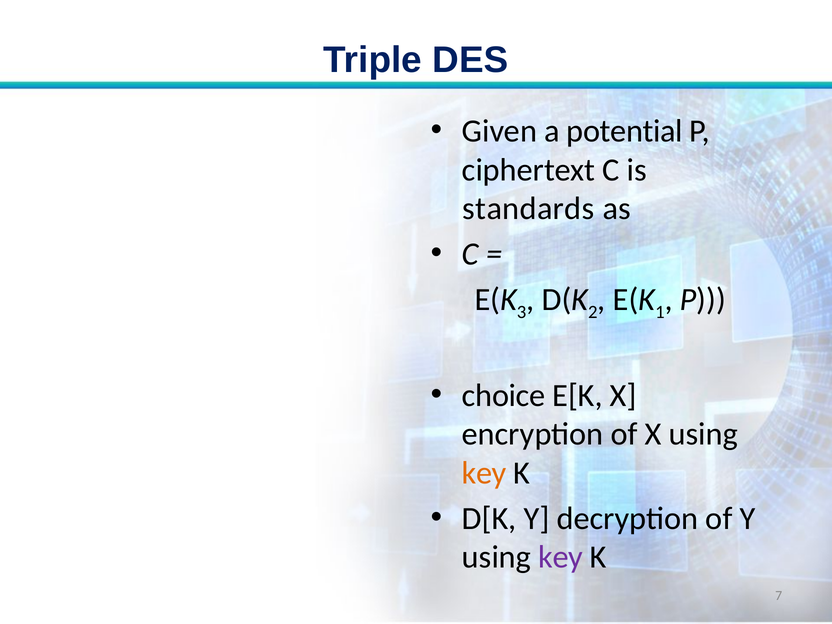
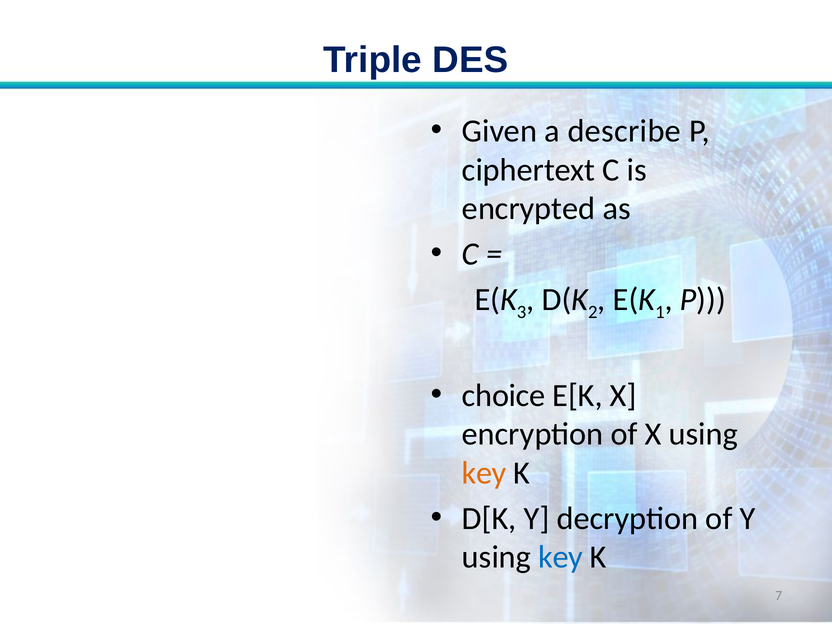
potential: potential -> describe
standards: standards -> encrypted
key at (561, 557) colour: purple -> blue
